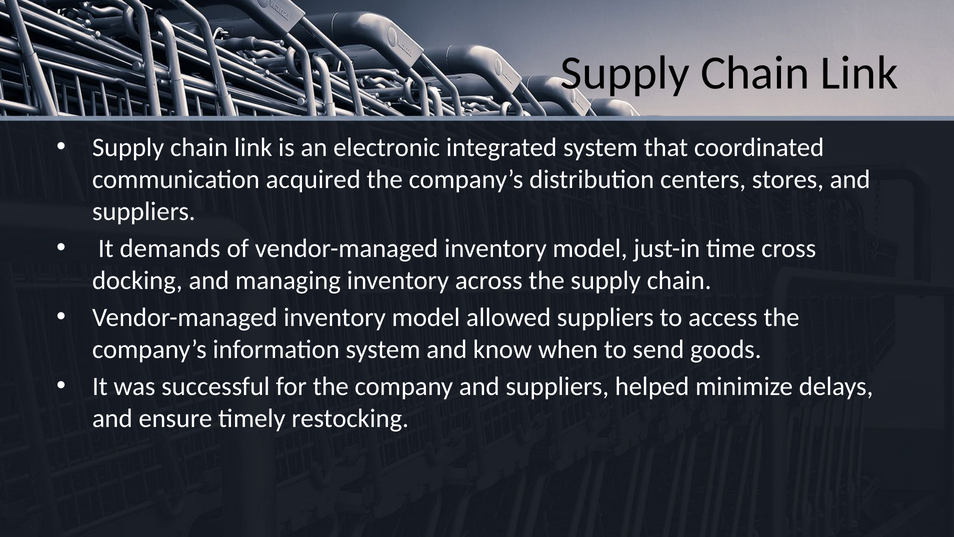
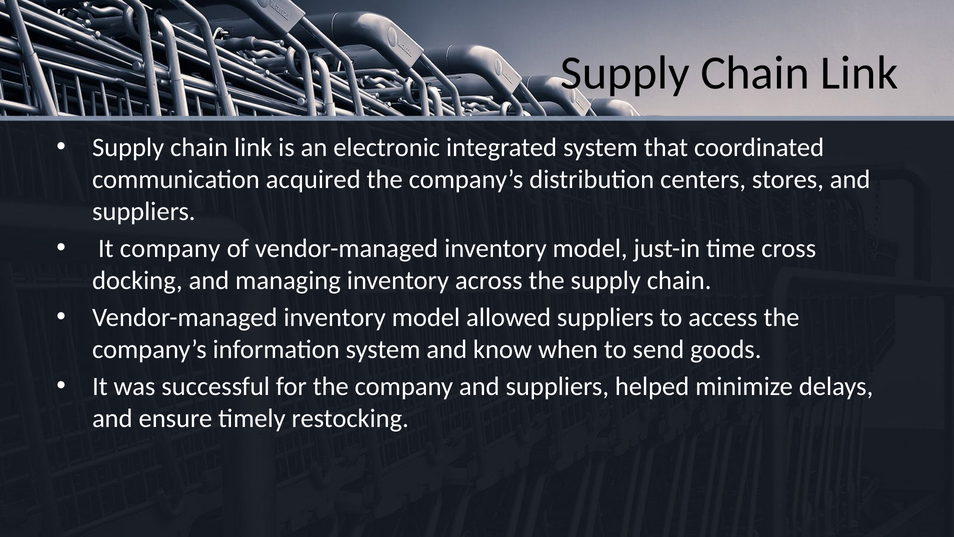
It demands: demands -> company
